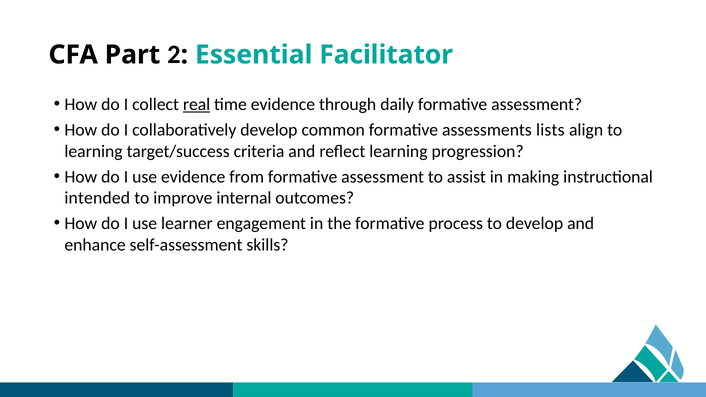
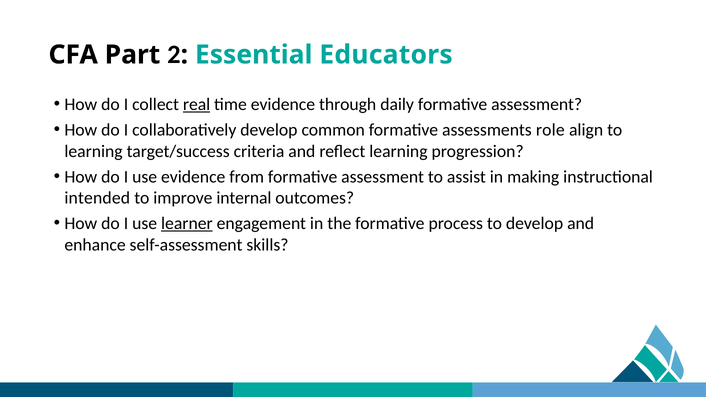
Facilitator: Facilitator -> Educators
lists: lists -> role
learner underline: none -> present
